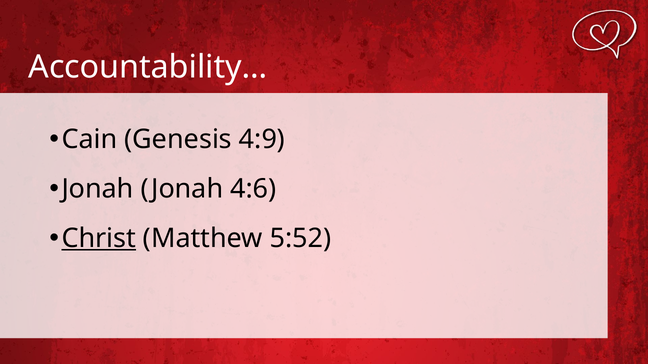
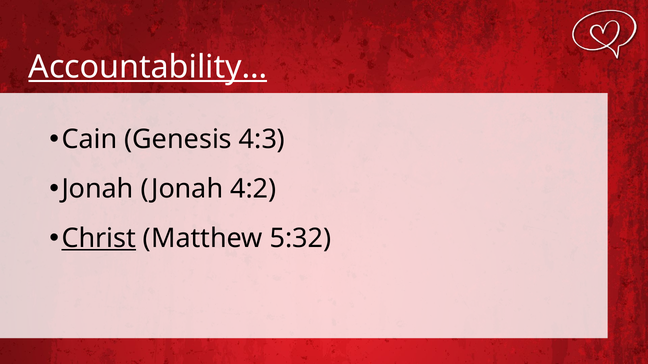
Accountability… underline: none -> present
4:9: 4:9 -> 4:3
4:6: 4:6 -> 4:2
5:52: 5:52 -> 5:32
